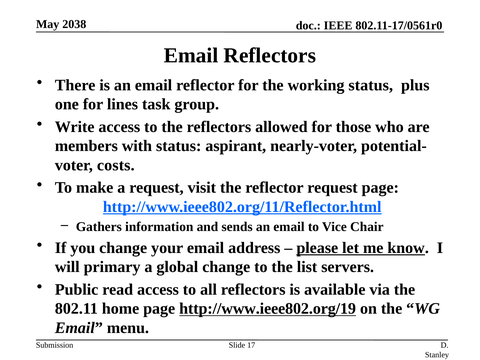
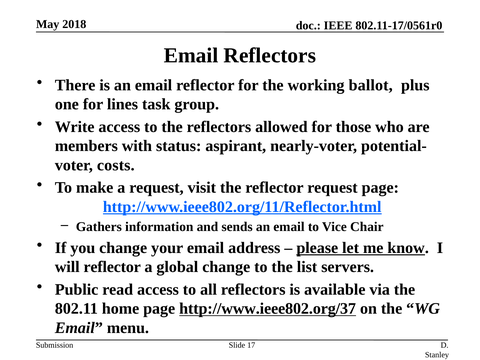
2038: 2038 -> 2018
working status: status -> ballot
will primary: primary -> reflector
http://www.ieee802.org/19: http://www.ieee802.org/19 -> http://www.ieee802.org/37
